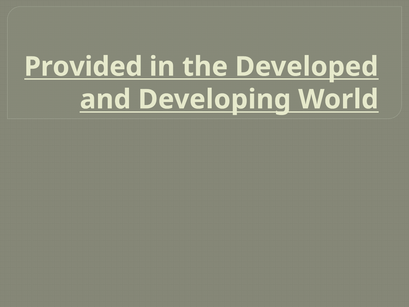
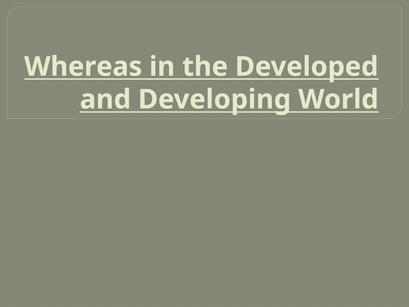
Provided: Provided -> Whereas
